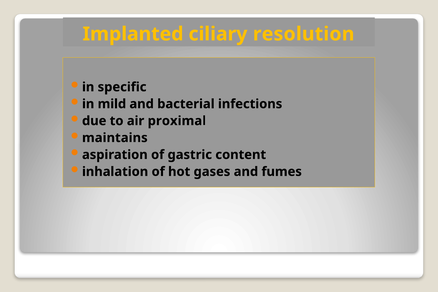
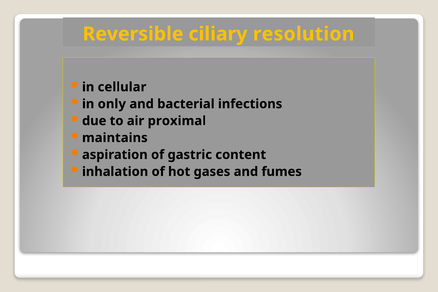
Implanted: Implanted -> Reversible
specific: specific -> cellular
mild: mild -> only
